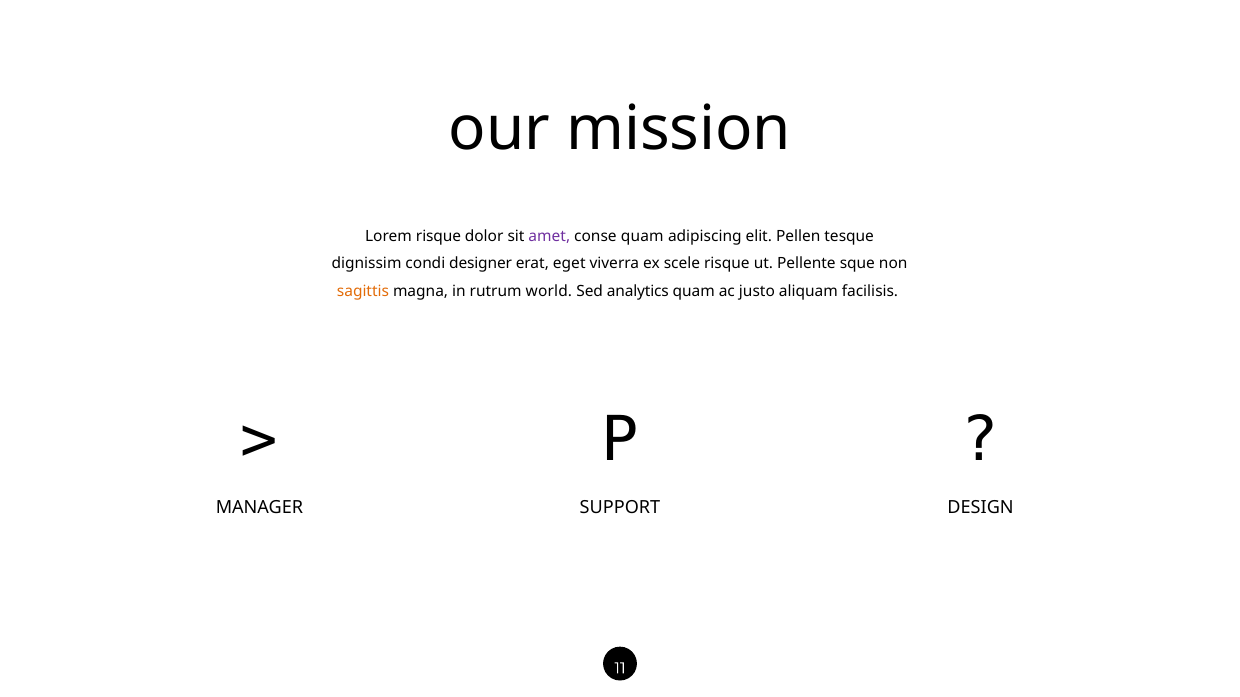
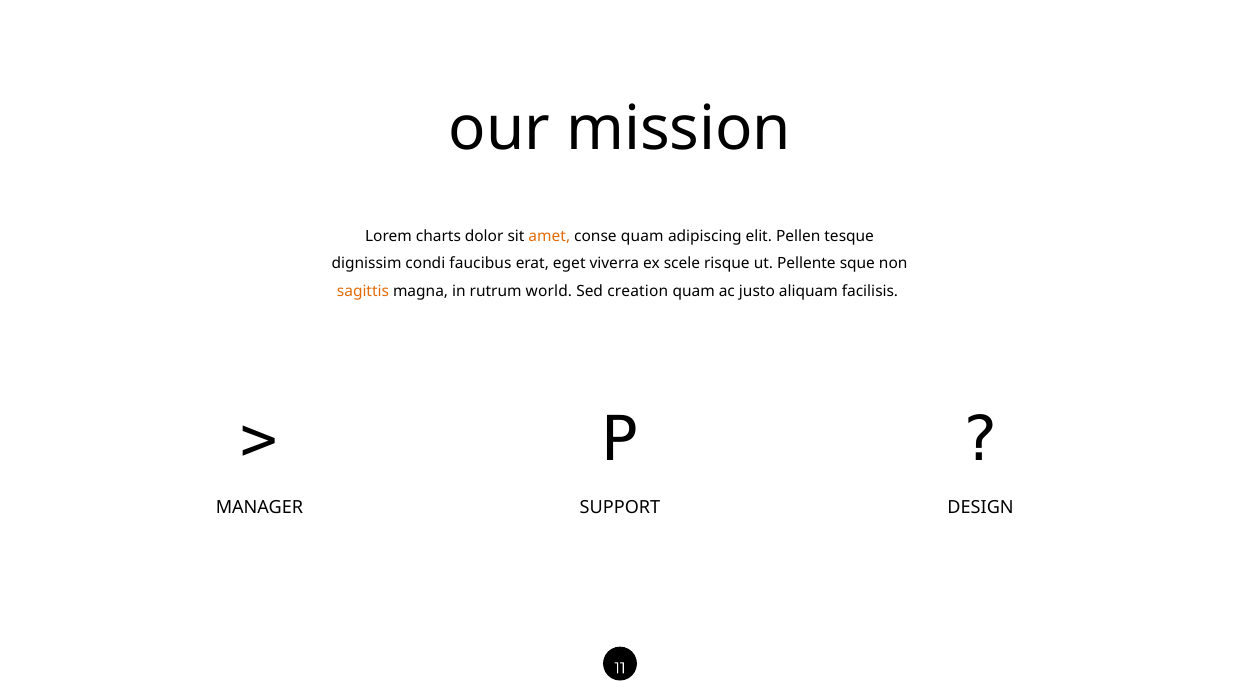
Lorem risque: risque -> charts
amet colour: purple -> orange
designer: designer -> faucibus
analytics: analytics -> creation
